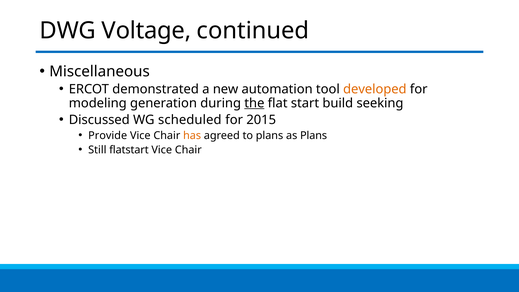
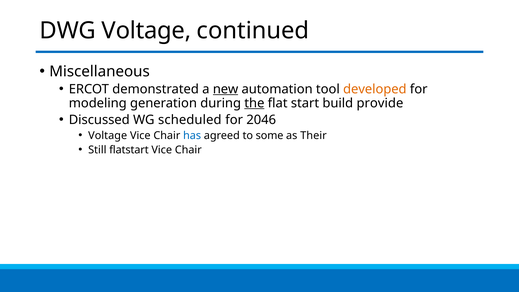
new underline: none -> present
seeking: seeking -> provide
2015: 2015 -> 2046
Provide at (108, 135): Provide -> Voltage
has colour: orange -> blue
to plans: plans -> some
as Plans: Plans -> Their
